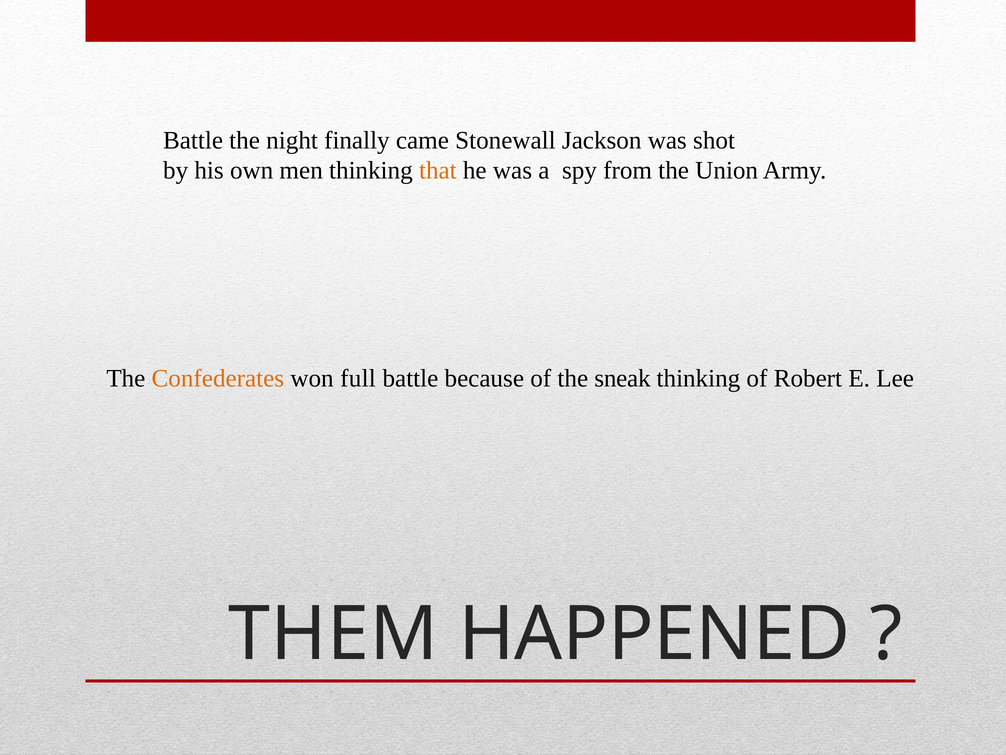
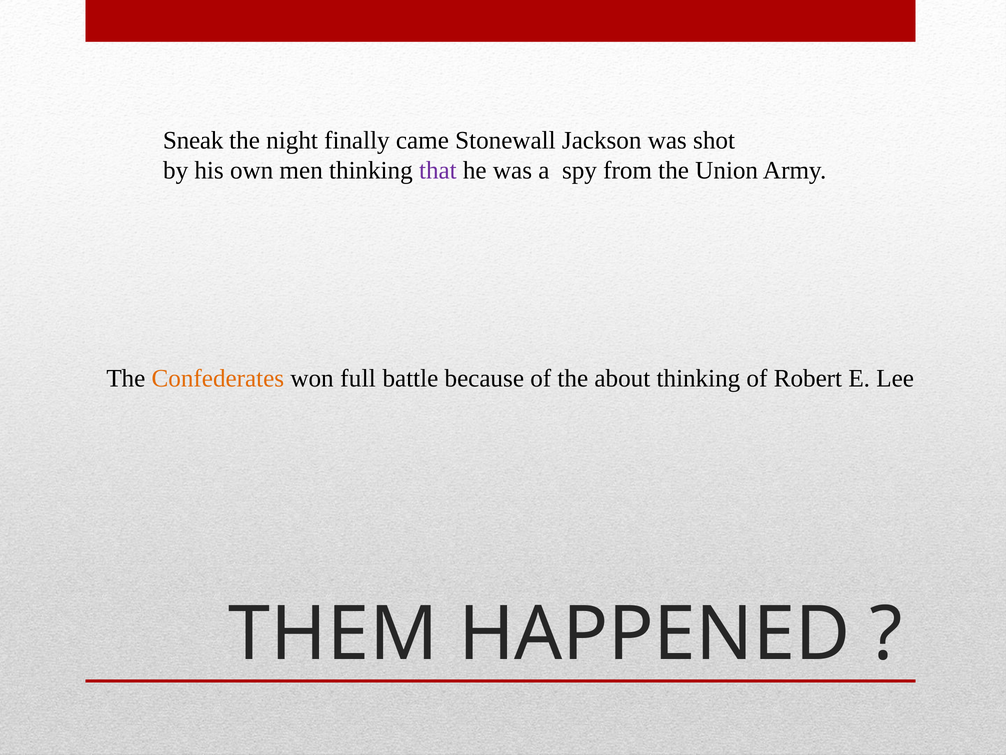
Battle at (193, 140): Battle -> Sneak
that colour: orange -> purple
sneak: sneak -> about
